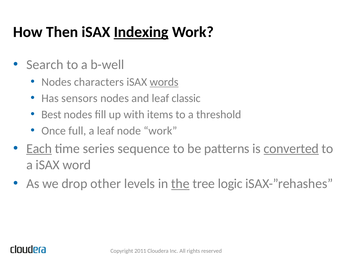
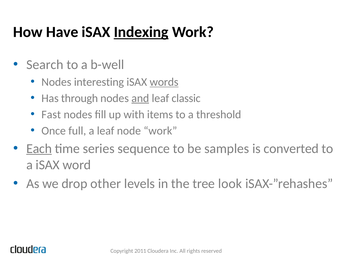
Then: Then -> Have
characters: characters -> interesting
sensors: sensors -> through
and underline: none -> present
Best: Best -> Fast
patterns: patterns -> samples
converted underline: present -> none
the underline: present -> none
logic: logic -> look
